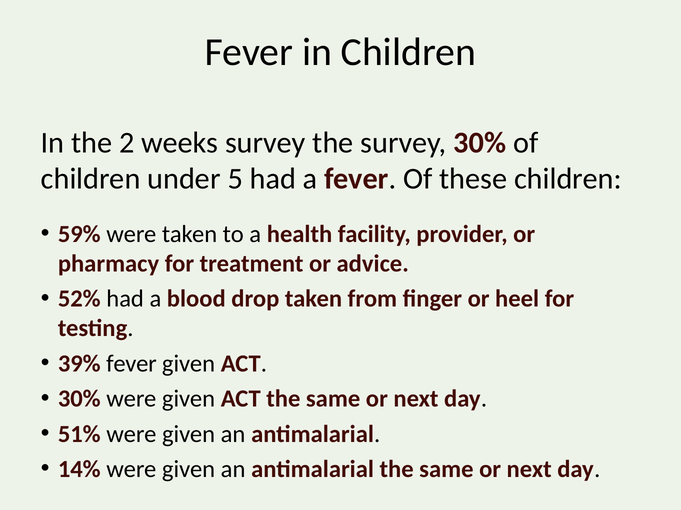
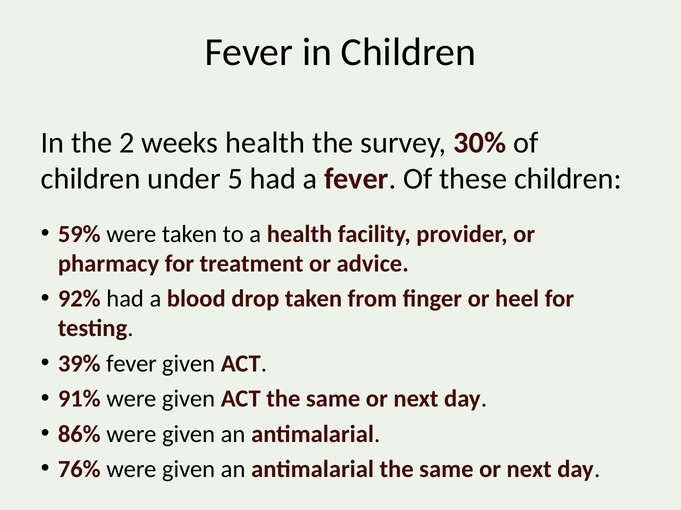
weeks survey: survey -> health
52%: 52% -> 92%
30% at (79, 399): 30% -> 91%
51%: 51% -> 86%
14%: 14% -> 76%
